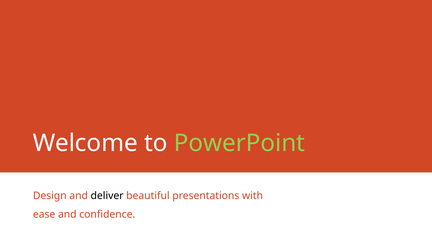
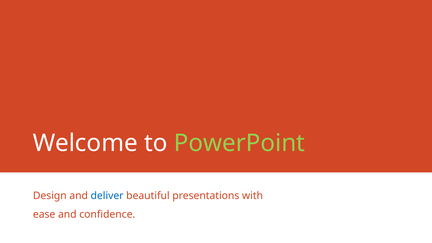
deliver colour: black -> blue
